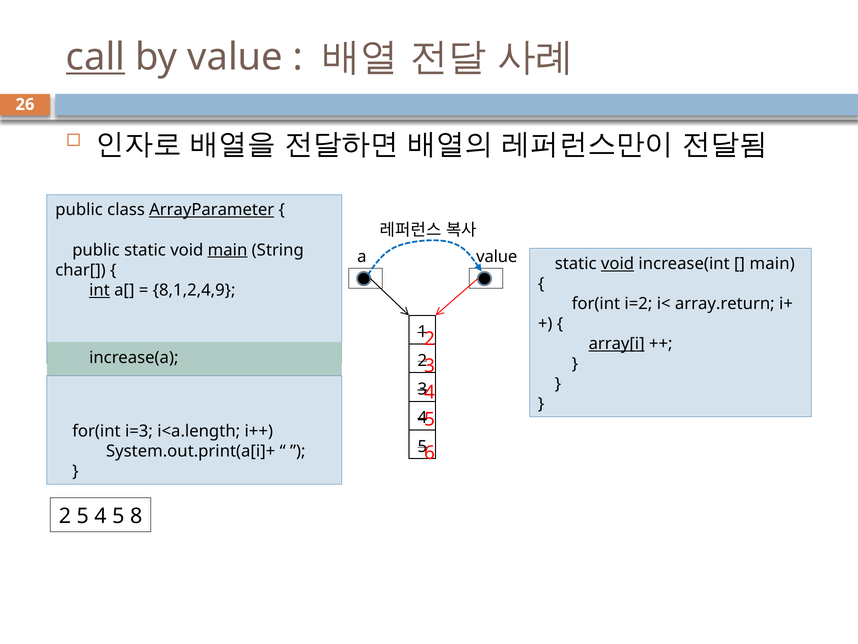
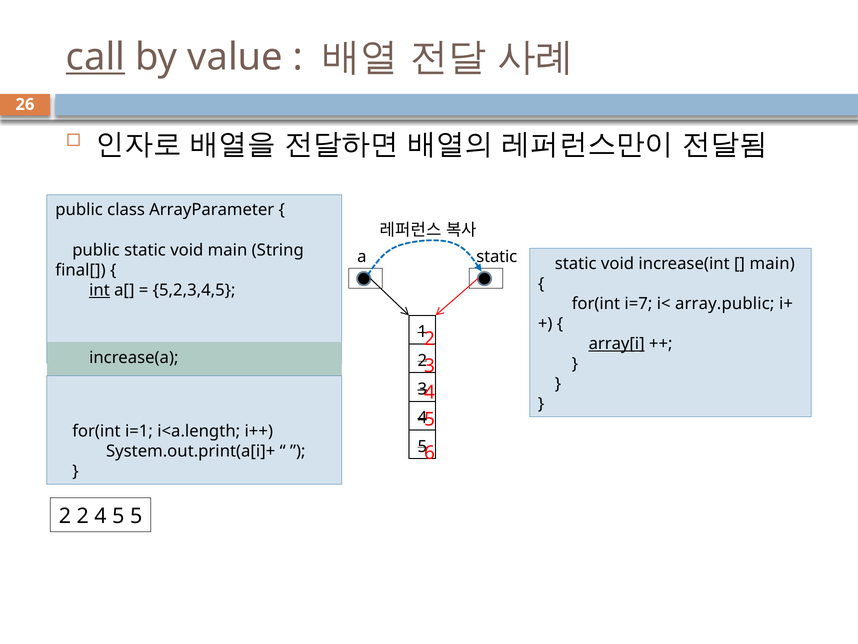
ArrayParameter underline: present -> none
main at (228, 250) underline: present -> none
value at (497, 257): value -> static
void at (617, 263) underline: present -> none
char[: char[ -> final[
8,1,2,4,9: 8,1,2,4,9 -> 5,2,3,4,5
i=2: i=2 -> i=7
array.return: array.return -> array.public
i=3: i=3 -> i=1
2 5: 5 -> 2
5 8: 8 -> 5
